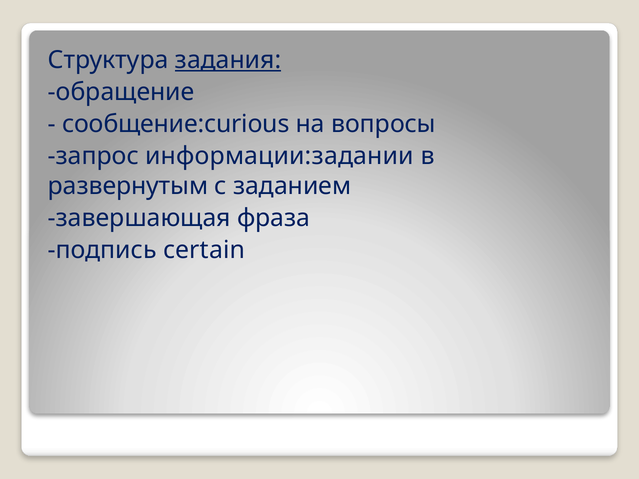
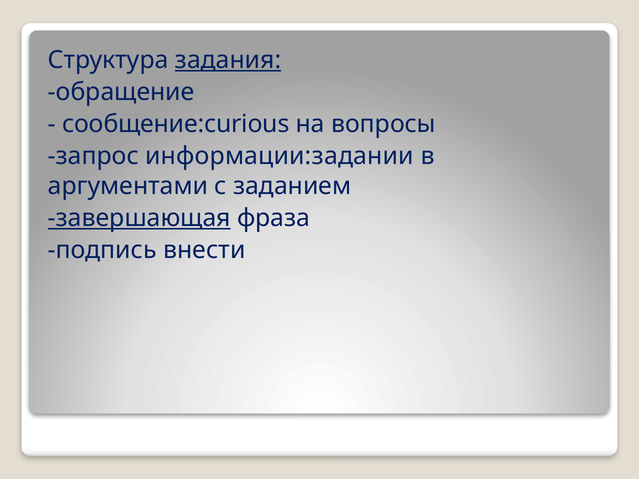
развернутым: развернутым -> аргументами
завершающая underline: none -> present
certain: certain -> внести
